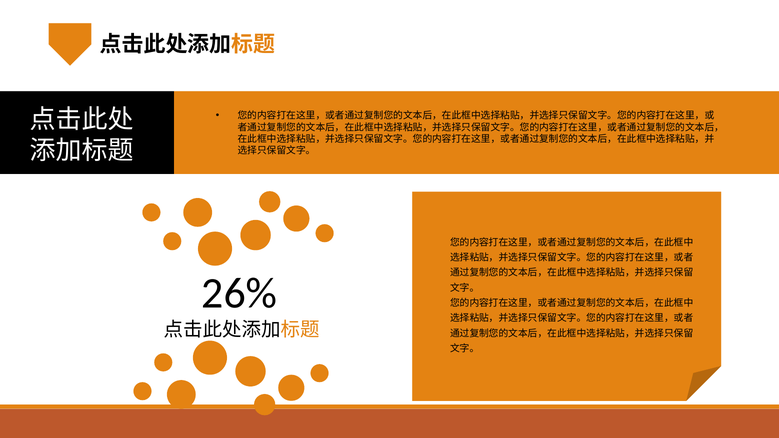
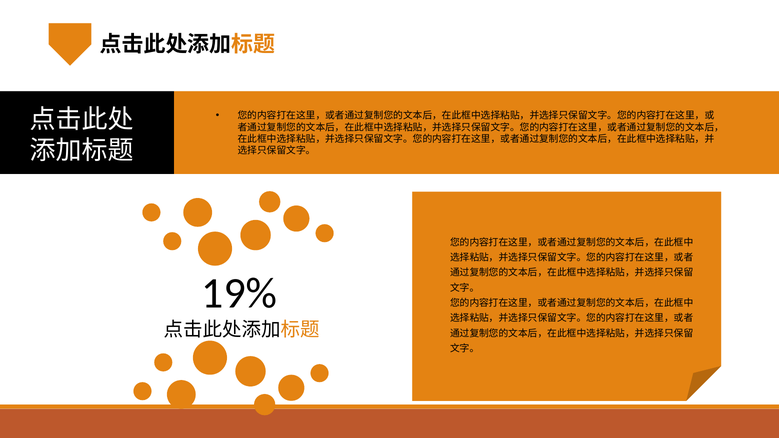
26%: 26% -> 19%
